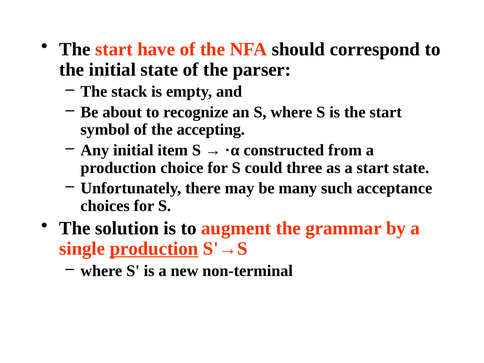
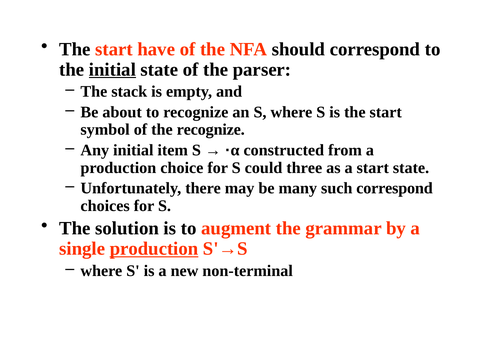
initial at (112, 69) underline: none -> present
the accepting: accepting -> recognize
such acceptance: acceptance -> correspond
